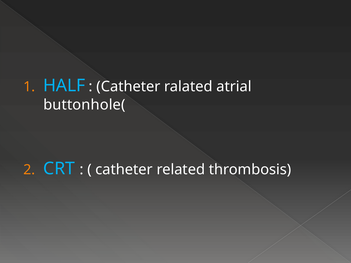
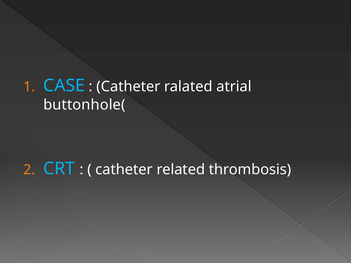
HALF: HALF -> CASE
